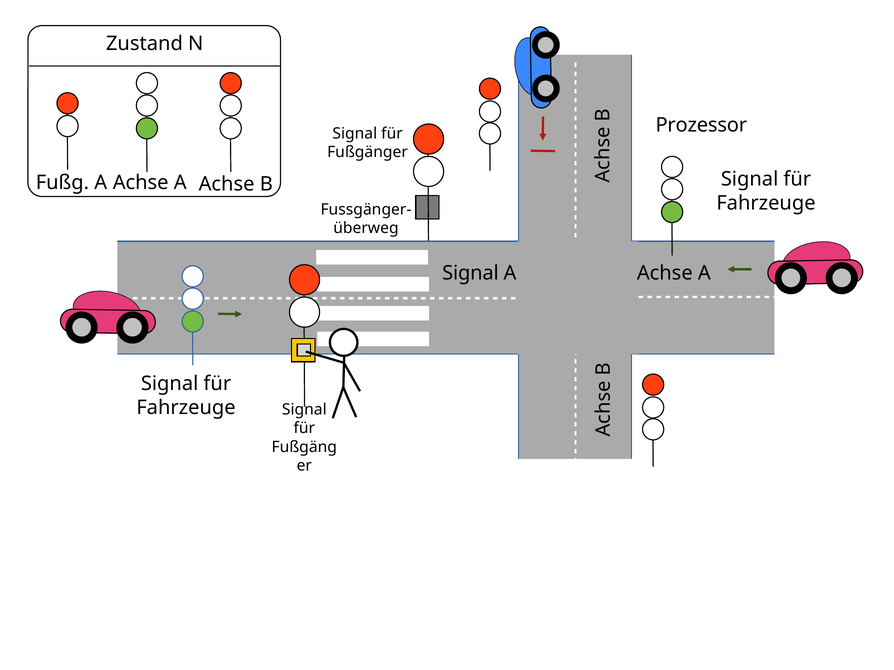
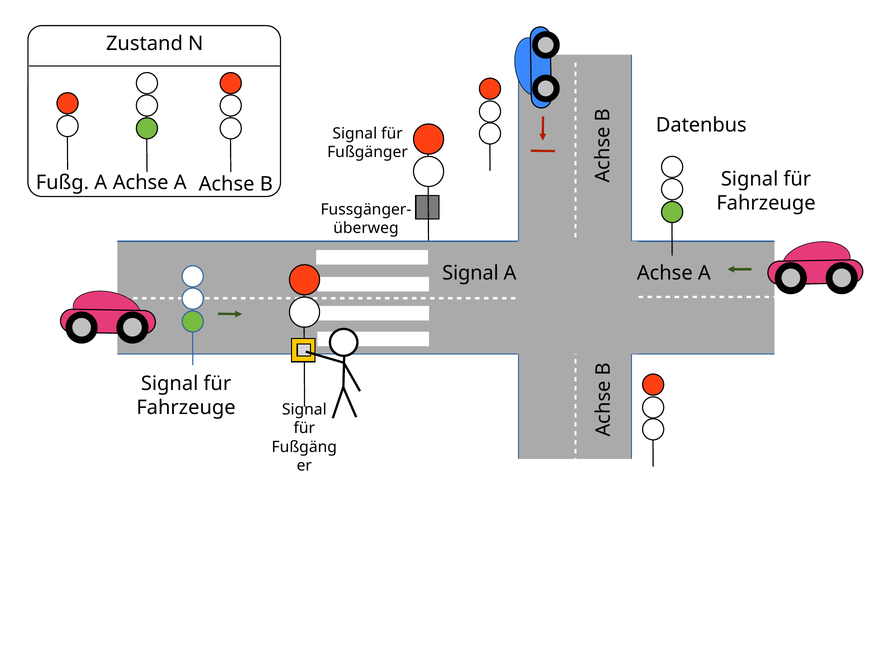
Prozessor: Prozessor -> Datenbus
